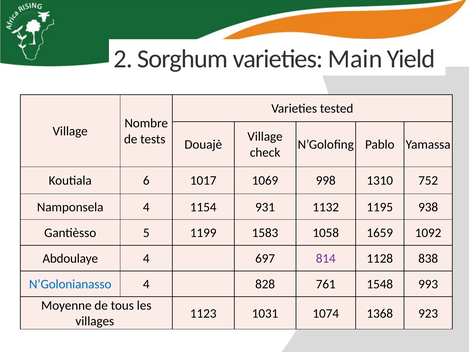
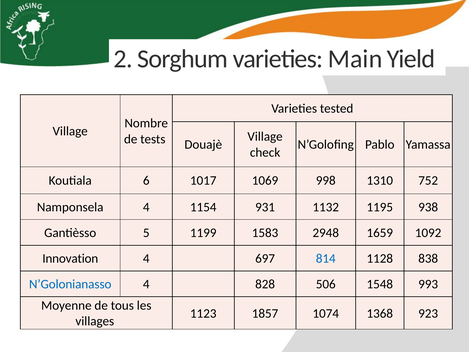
1058: 1058 -> 2948
Abdoulaye: Abdoulaye -> Innovation
814 colour: purple -> blue
761: 761 -> 506
1031: 1031 -> 1857
